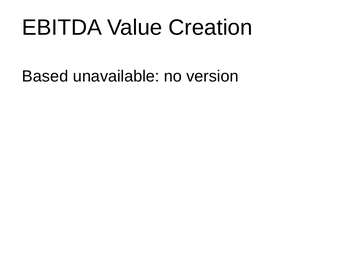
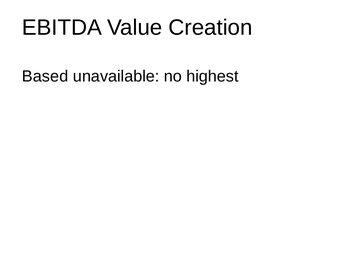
version: version -> highest
